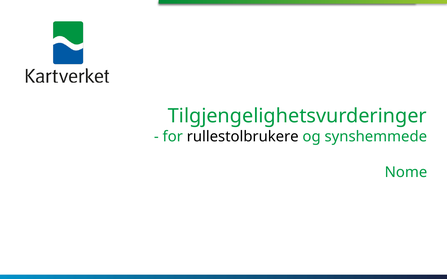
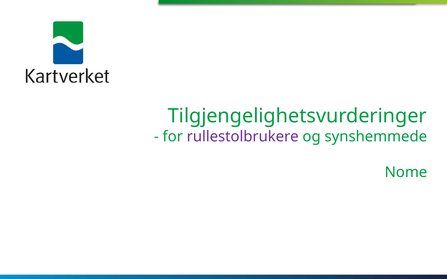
rullestolbrukere colour: black -> purple
